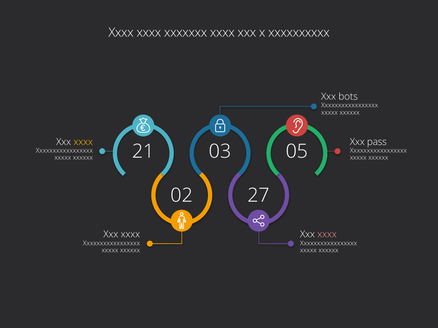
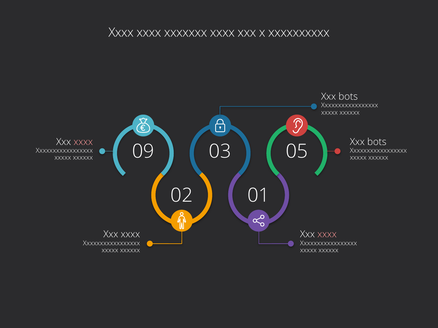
xxxx at (83, 142) colour: yellow -> pink
pass at (377, 142): pass -> bots
21: 21 -> 09
27: 27 -> 01
